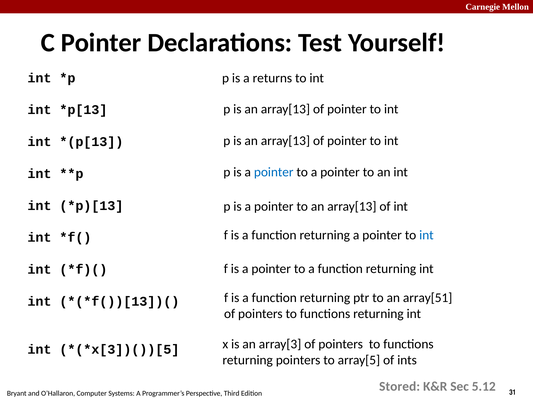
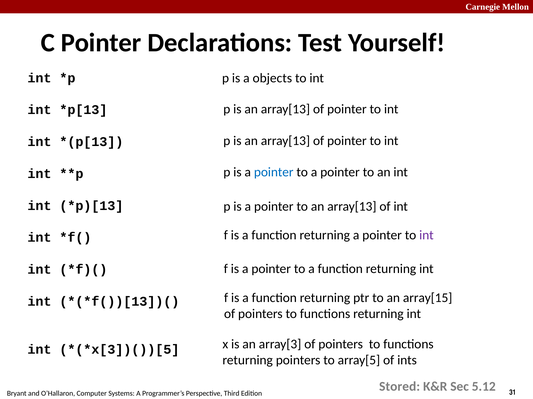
returns: returns -> objects
int at (426, 236) colour: blue -> purple
array[51: array[51 -> array[15
